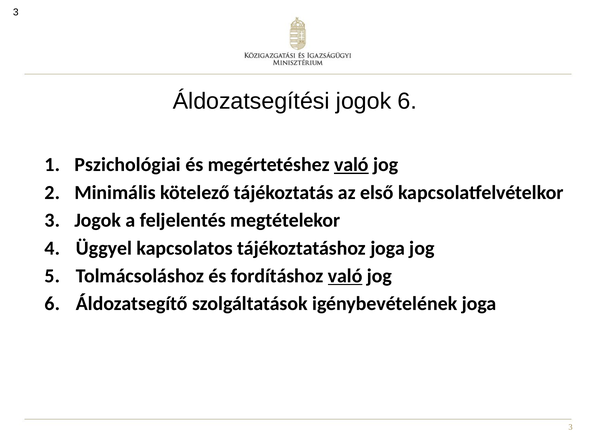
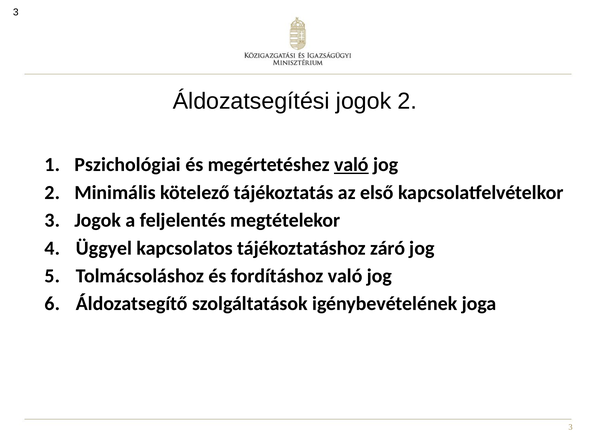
jogok 6: 6 -> 2
tájékoztatáshoz joga: joga -> záró
való at (345, 276) underline: present -> none
